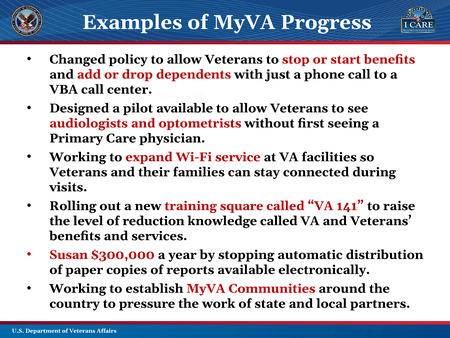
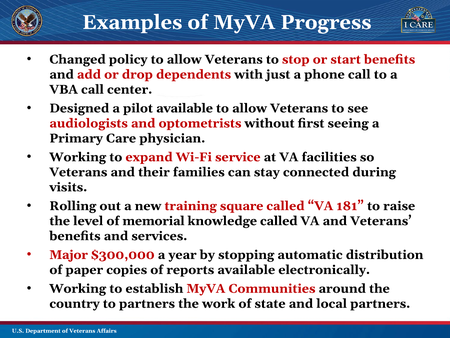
141: 141 -> 181
reduction: reduction -> memorial
Susan: Susan -> Major
to pressure: pressure -> partners
